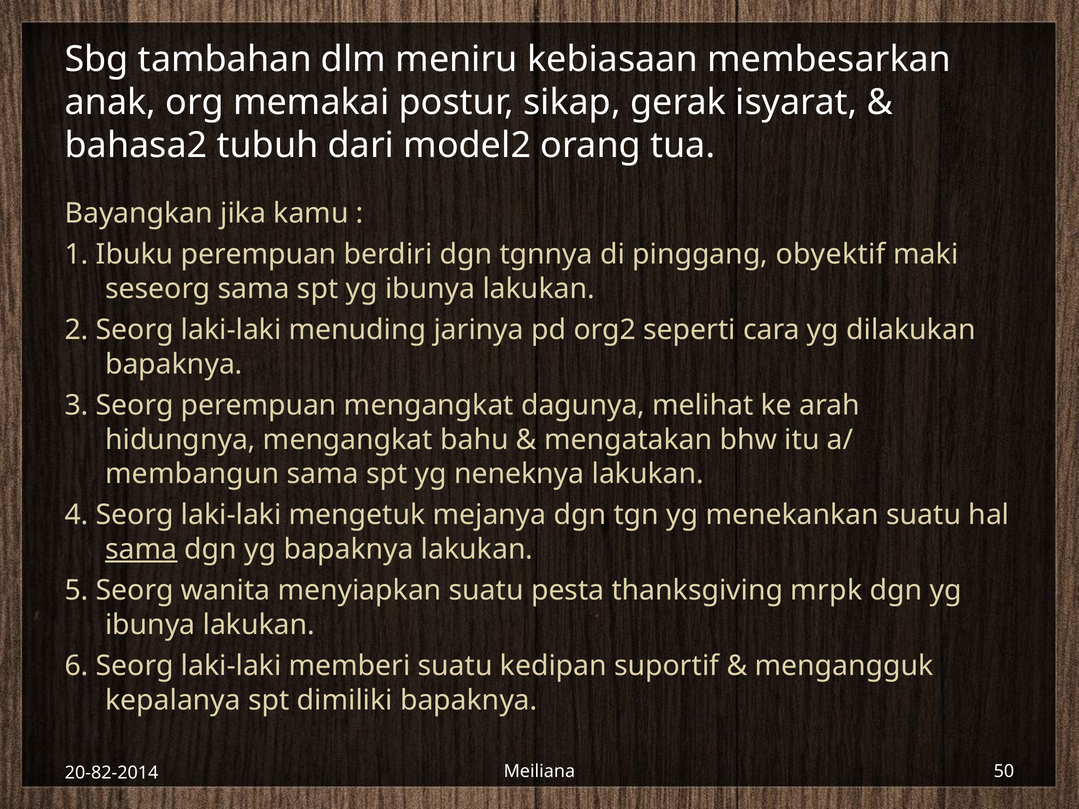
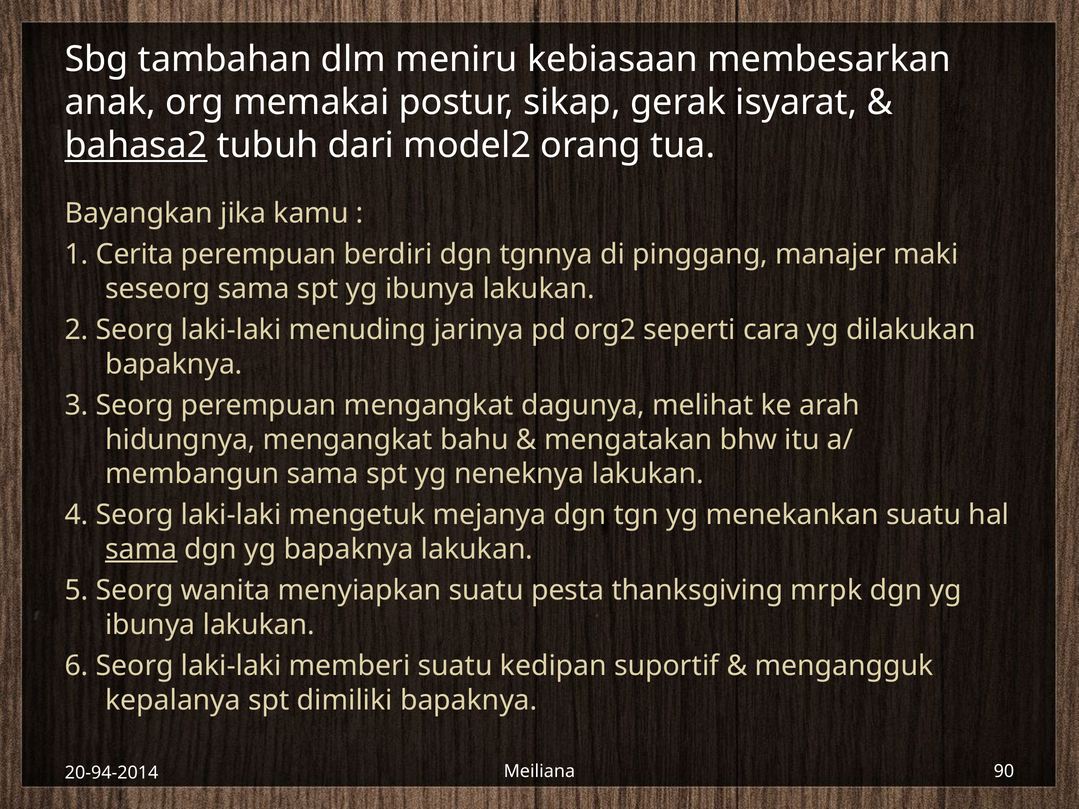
bahasa2 underline: none -> present
Ibuku: Ibuku -> Cerita
obyektif: obyektif -> manajer
50: 50 -> 90
20-82-2014: 20-82-2014 -> 20-94-2014
